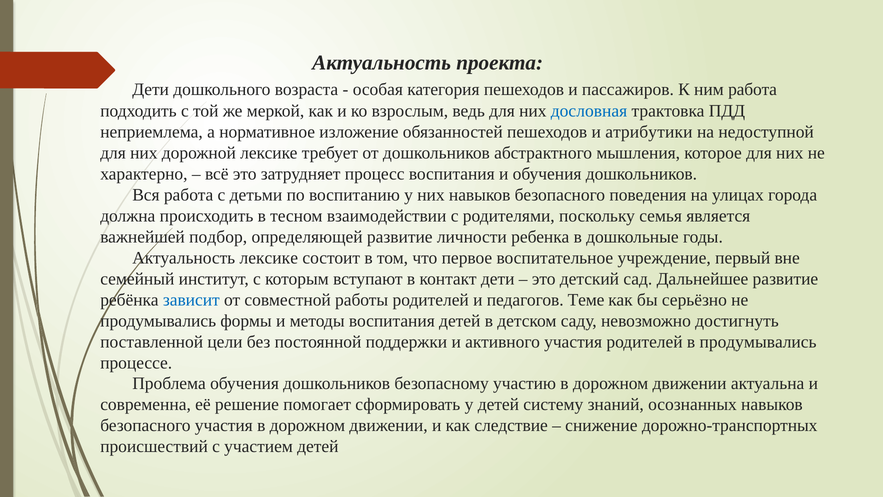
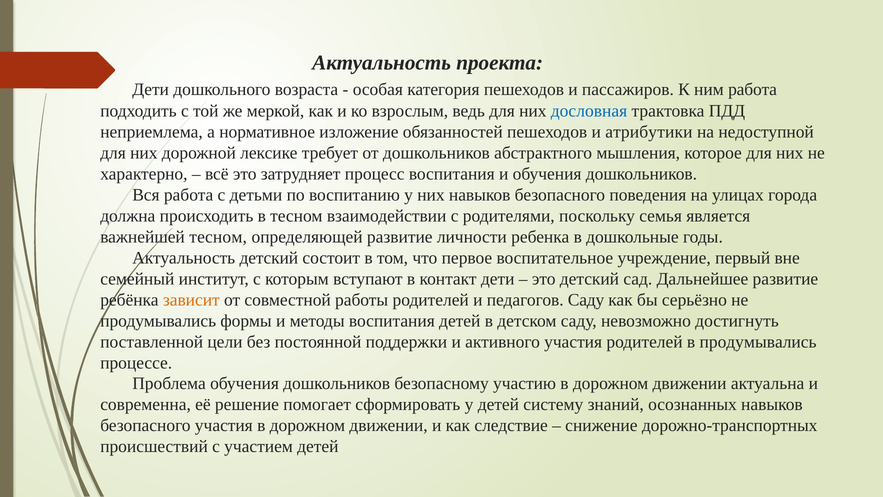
важнейшей подбор: подбор -> тесном
Актуальность лексике: лексике -> детский
зависит colour: blue -> orange
педагогов Теме: Теме -> Саду
